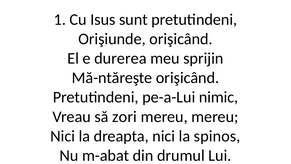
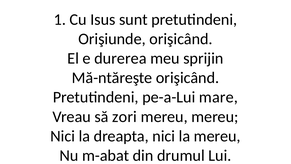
nimic: nimic -> mare
la spinos: spinos -> mereu
